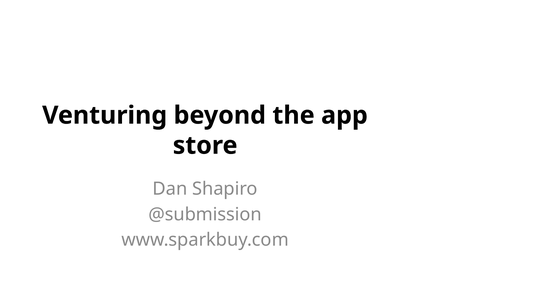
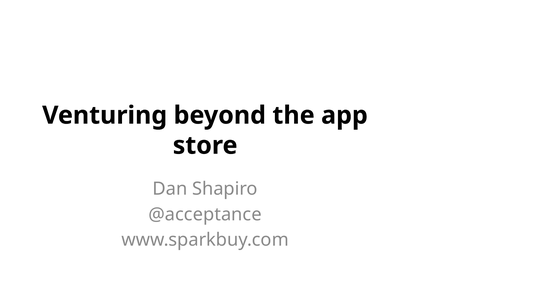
@submission: @submission -> @acceptance
